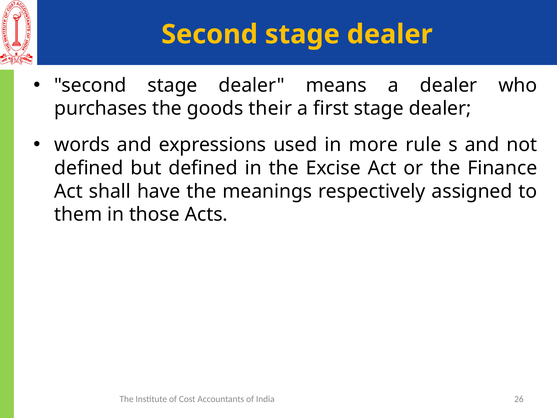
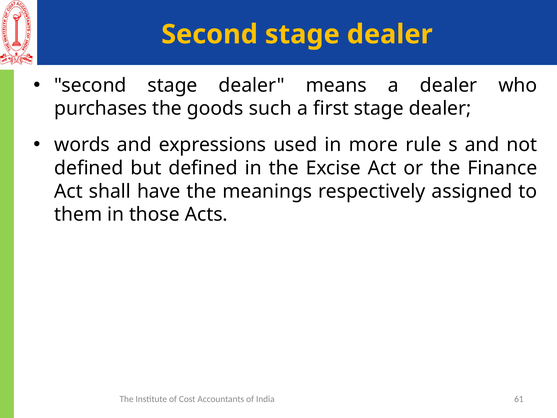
their: their -> such
26: 26 -> 61
